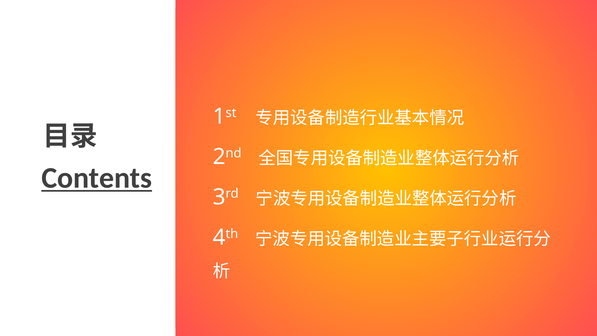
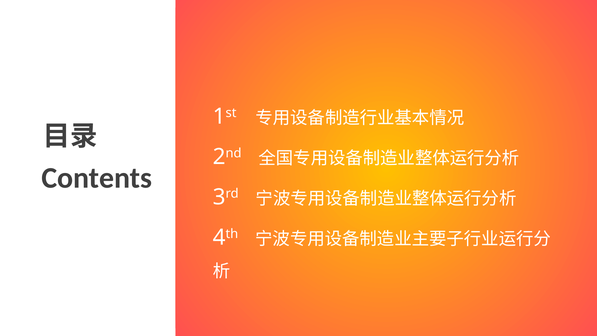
Contents underline: present -> none
